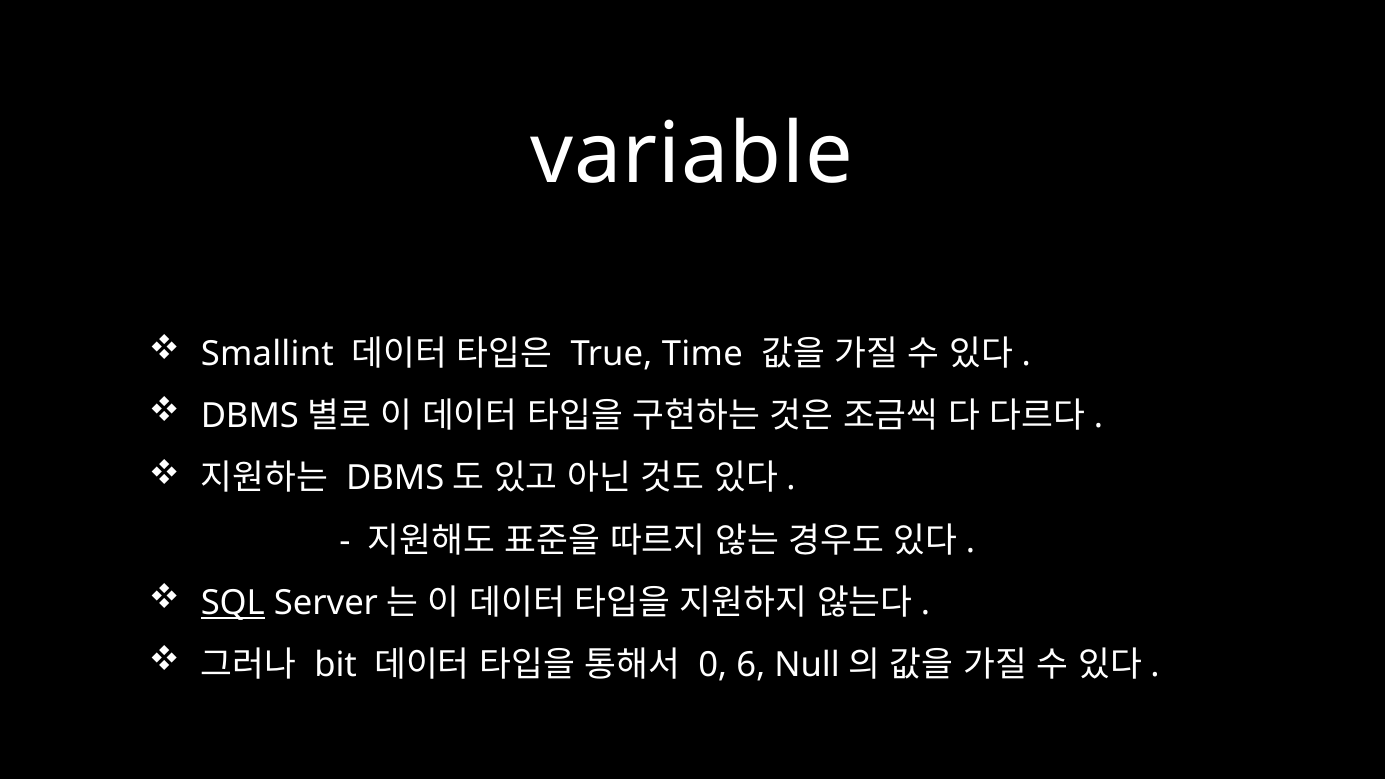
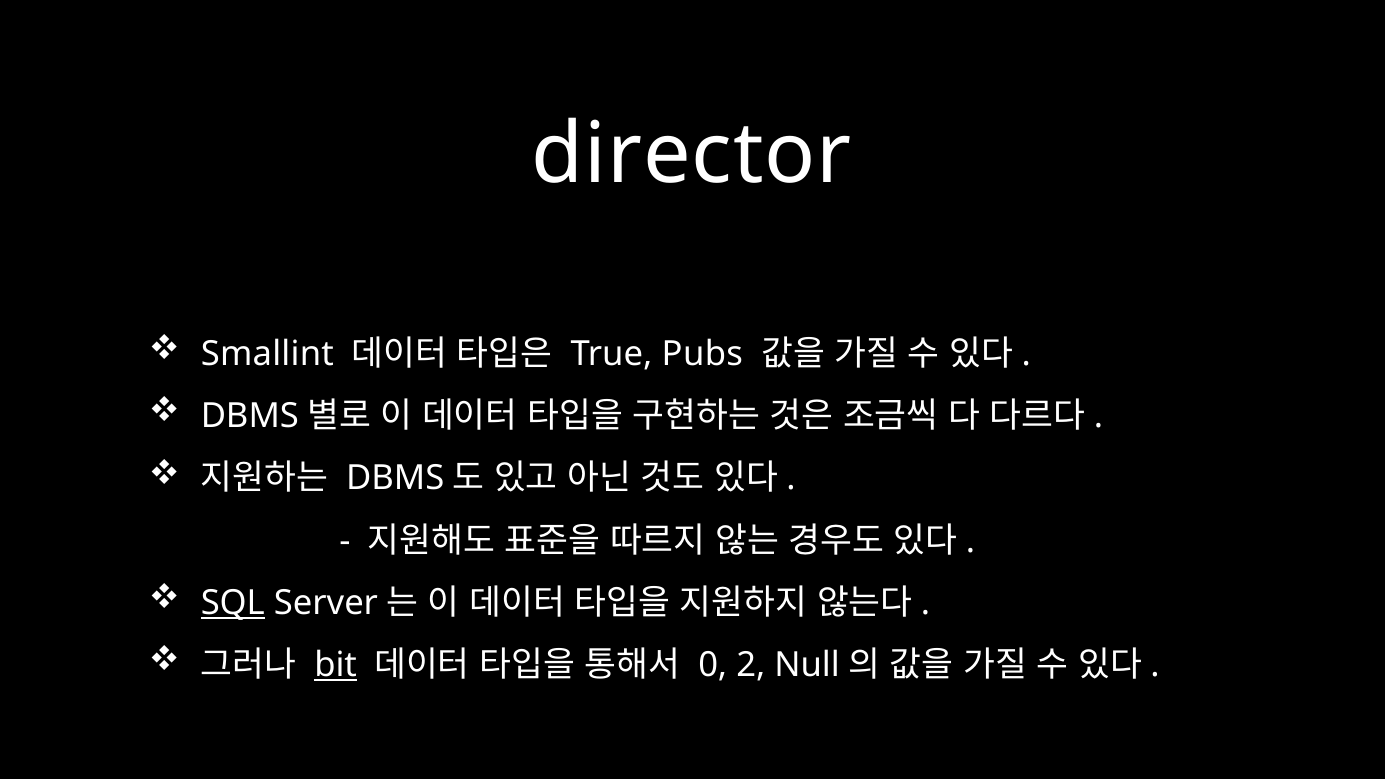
variable: variable -> director
Time: Time -> Pubs
bit underline: none -> present
6: 6 -> 2
